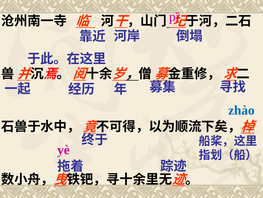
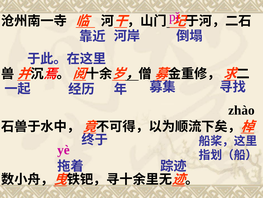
zhào colour: blue -> black
